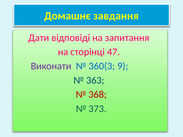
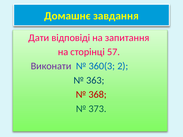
47: 47 -> 57
9: 9 -> 2
